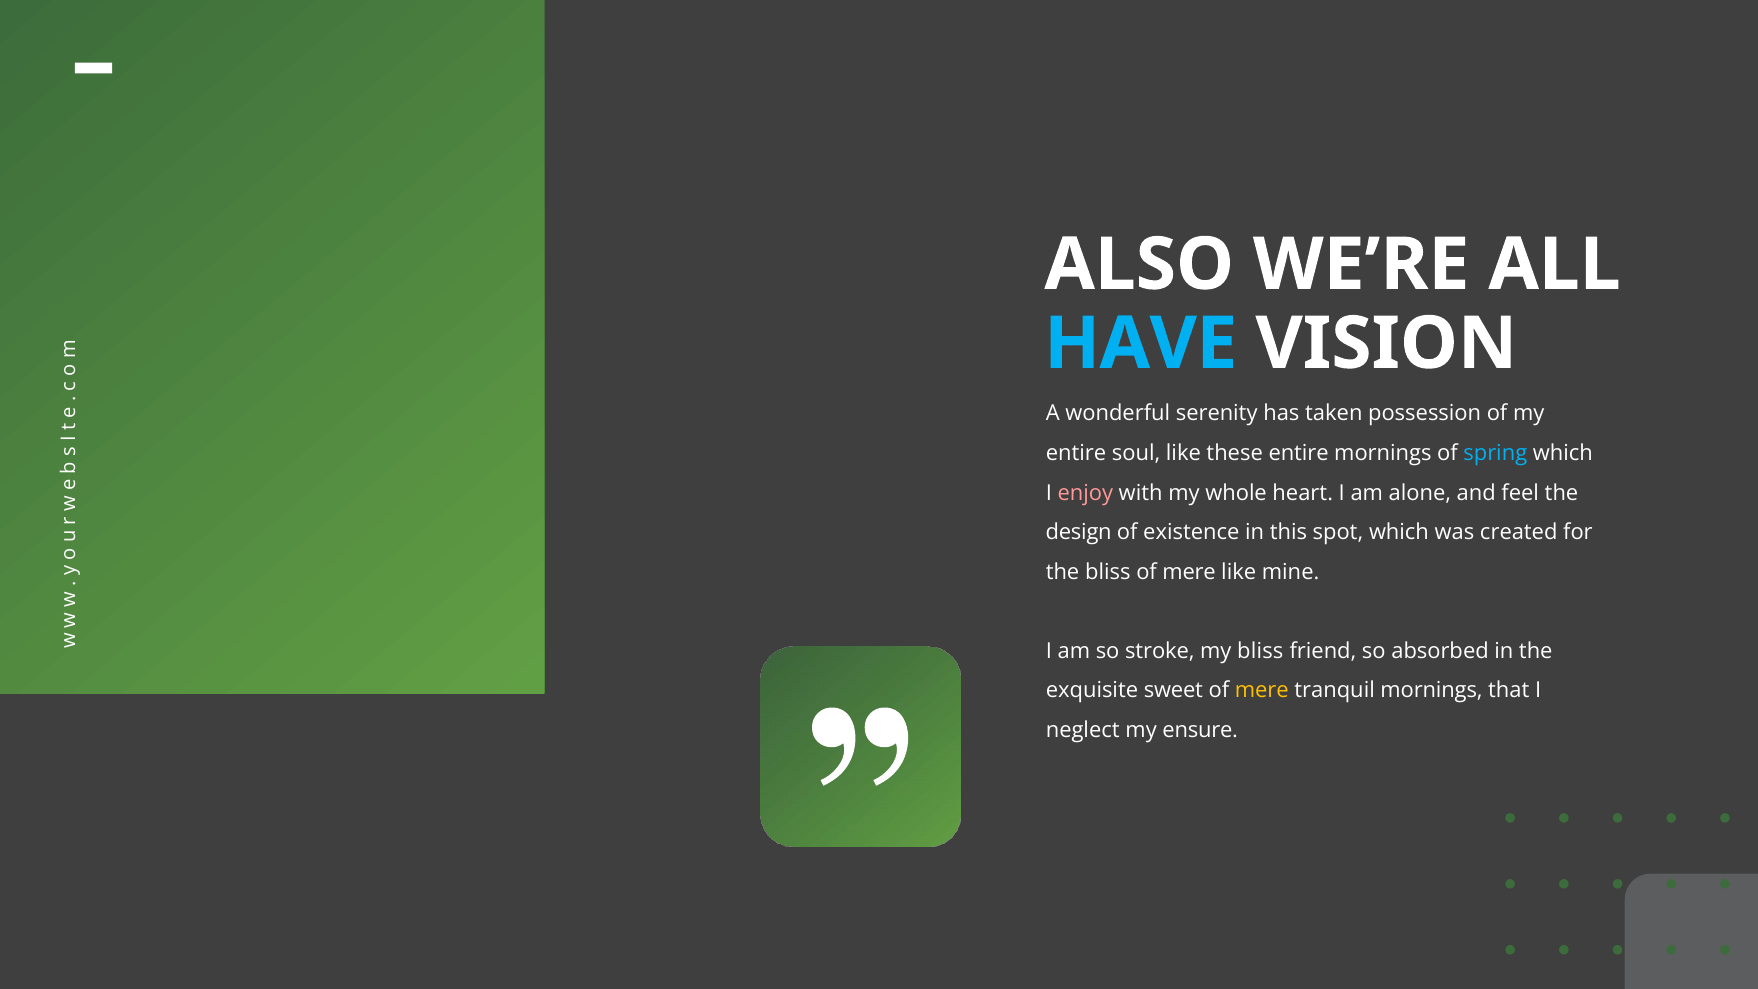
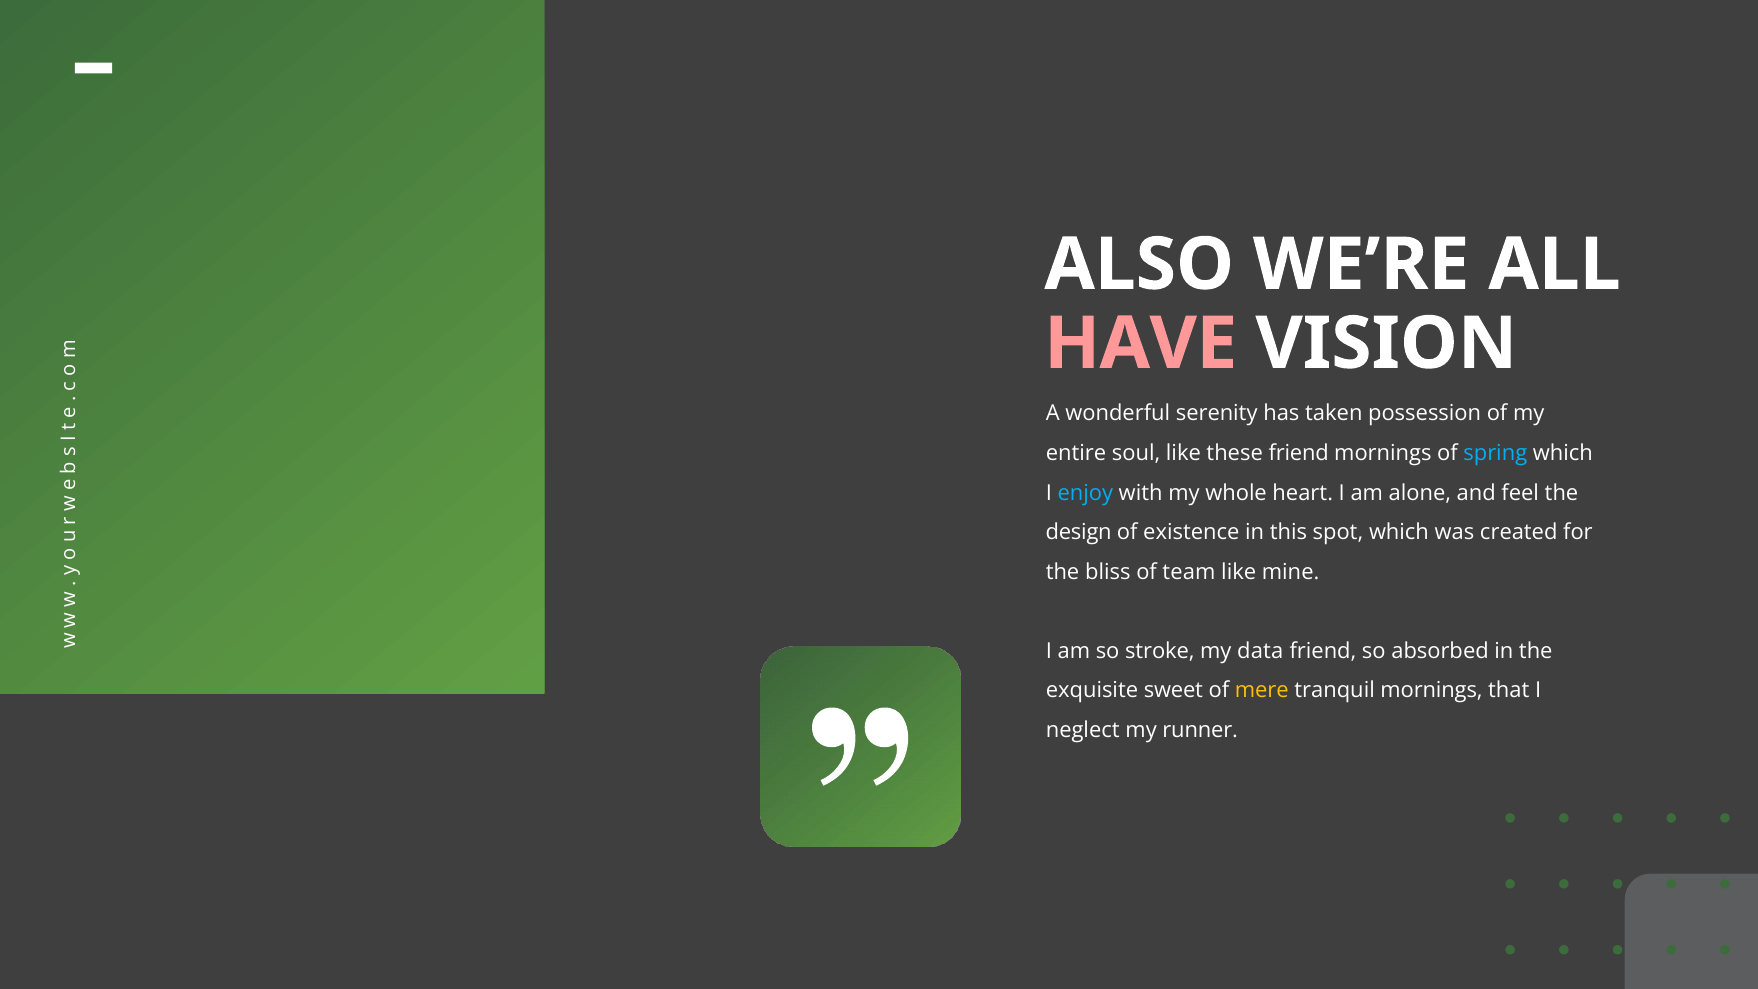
HAVE colour: light blue -> pink
these entire: entire -> friend
enjoy colour: pink -> light blue
bliss of mere: mere -> team
my bliss: bliss -> data
ensure: ensure -> runner
